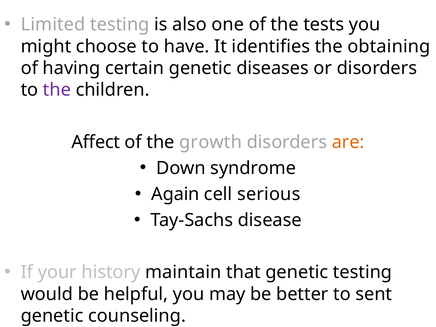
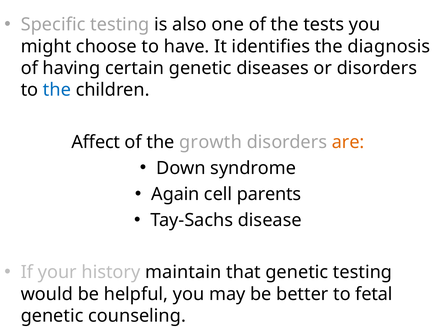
Limited: Limited -> Specific
obtaining: obtaining -> diagnosis
the at (57, 90) colour: purple -> blue
serious: serious -> parents
sent: sent -> fetal
